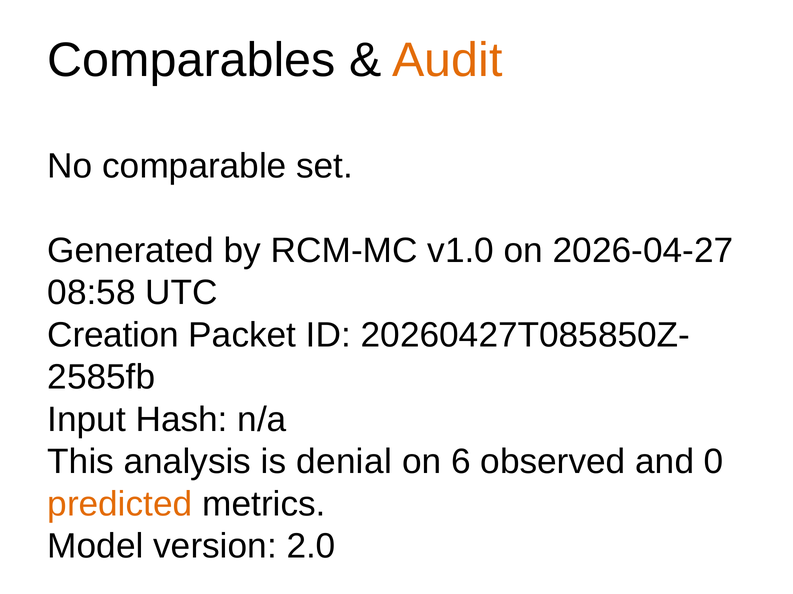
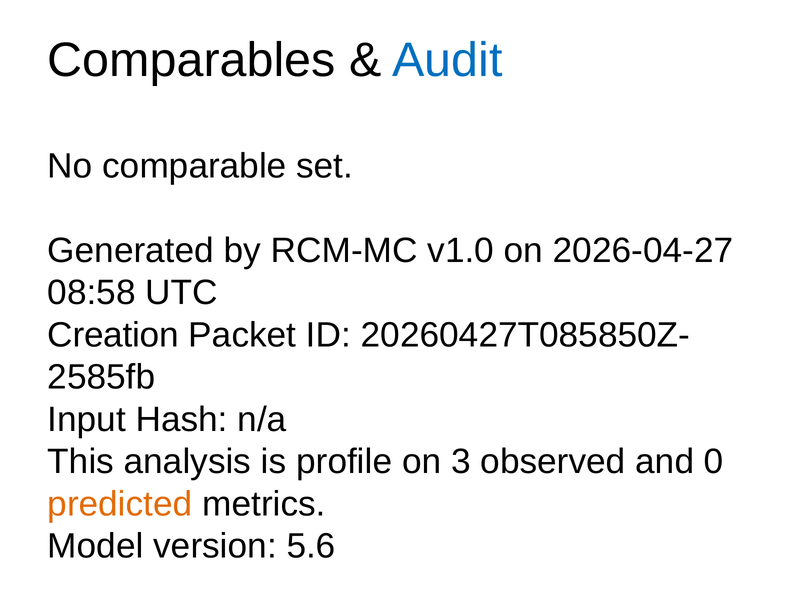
Audit colour: orange -> blue
denial: denial -> profile
6: 6 -> 3
2.0: 2.0 -> 5.6
